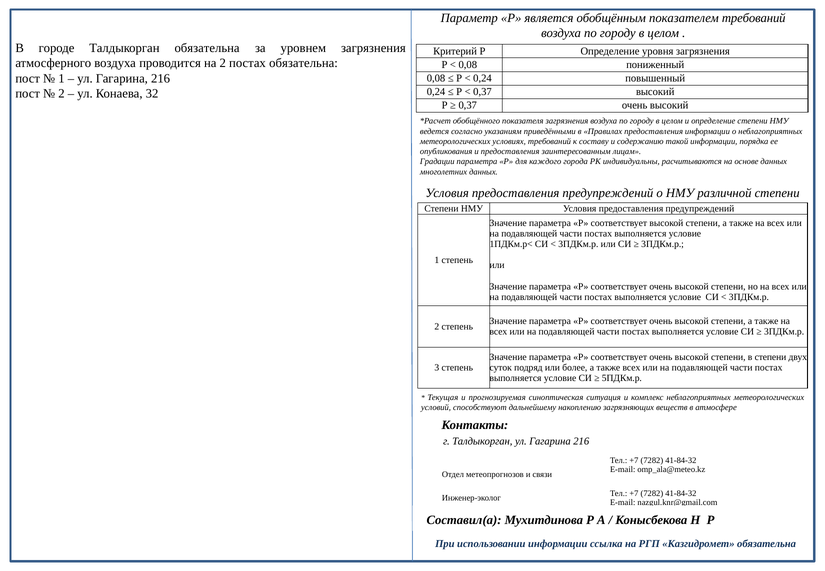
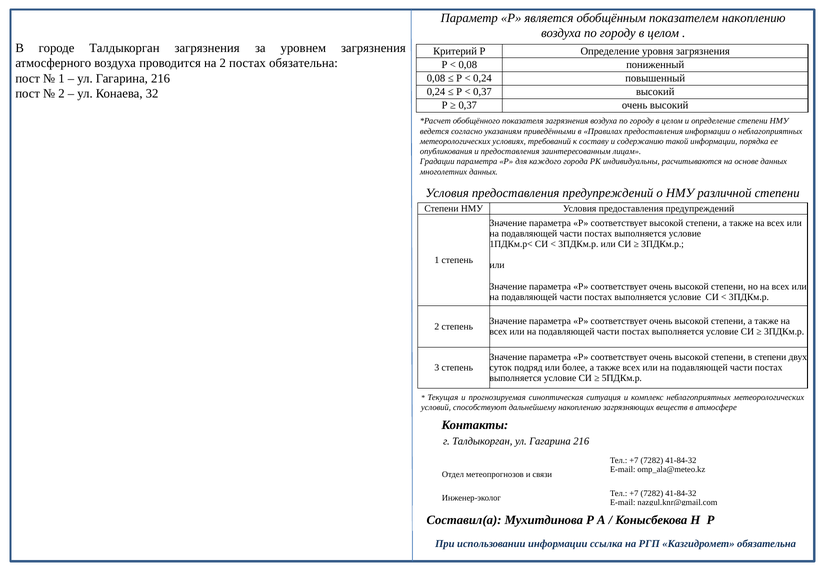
показателем требований: требований -> накоплению
Талдыкорган обязательна: обязательна -> загрязнения
